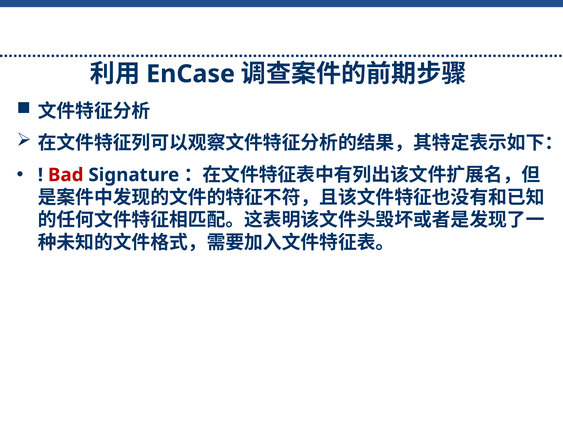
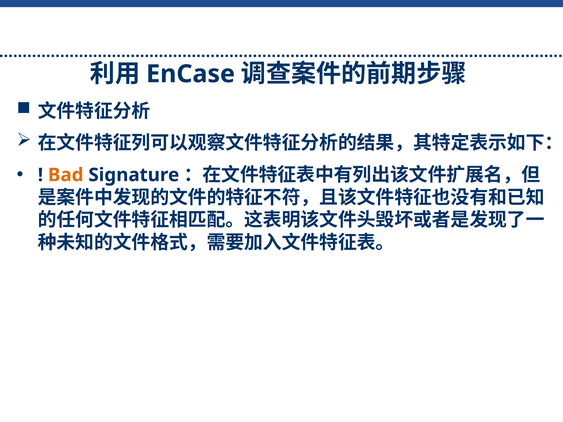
Bad colour: red -> orange
